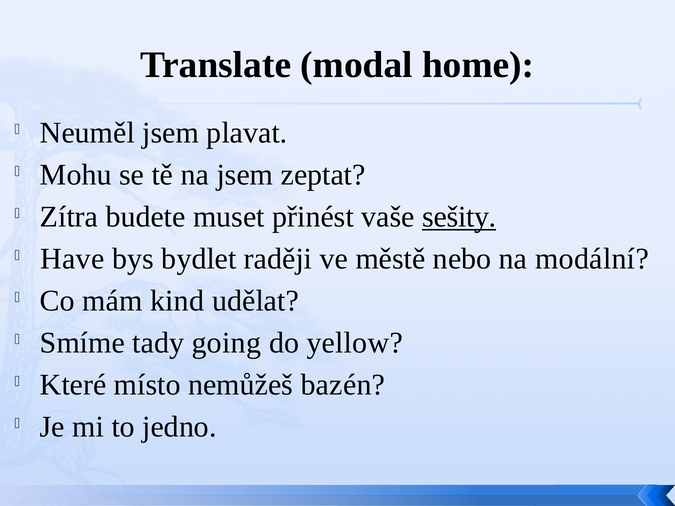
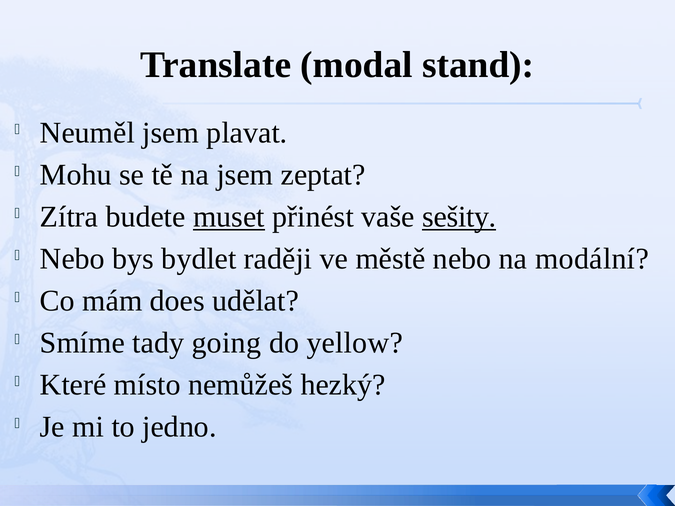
home: home -> stand
muset underline: none -> present
Have at (72, 259): Have -> Nebo
kind: kind -> does
bazén: bazén -> hezký
